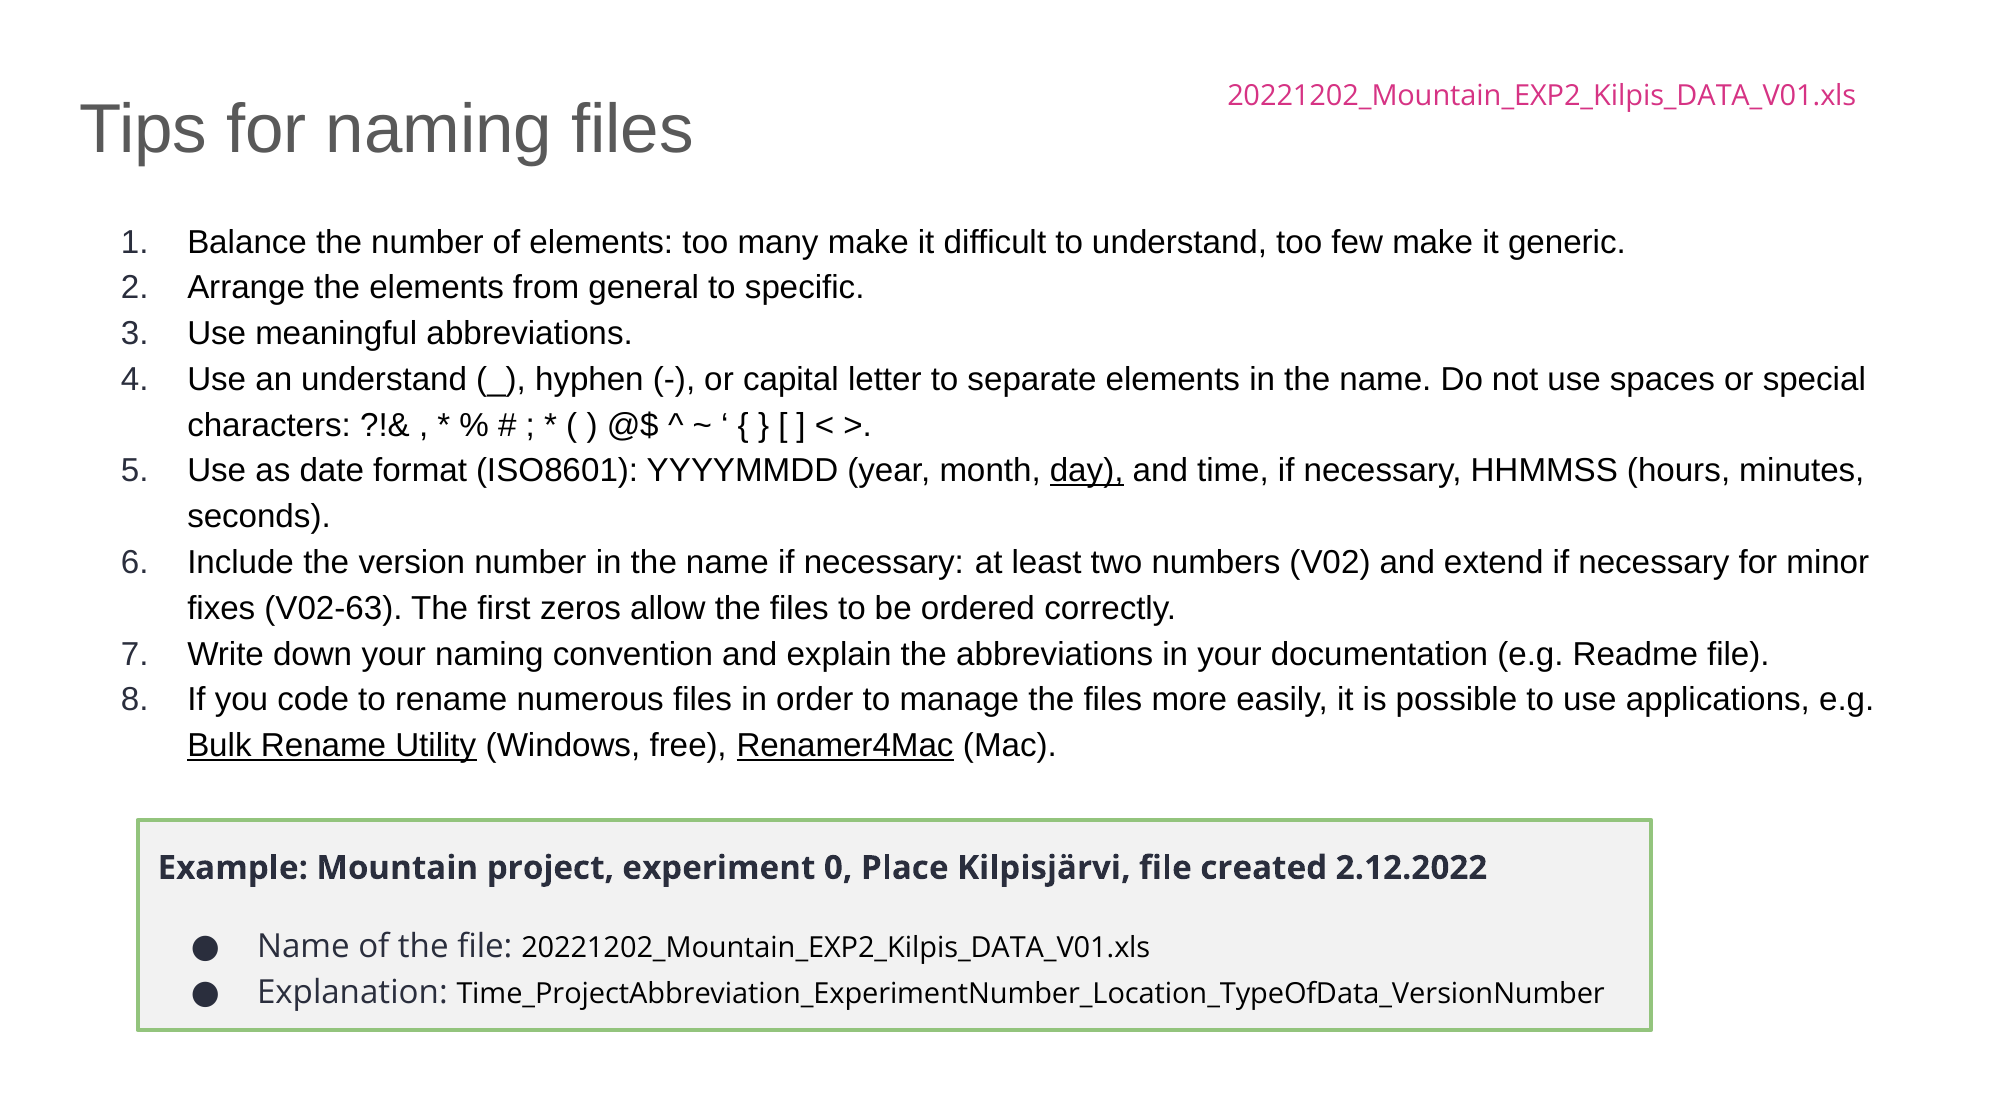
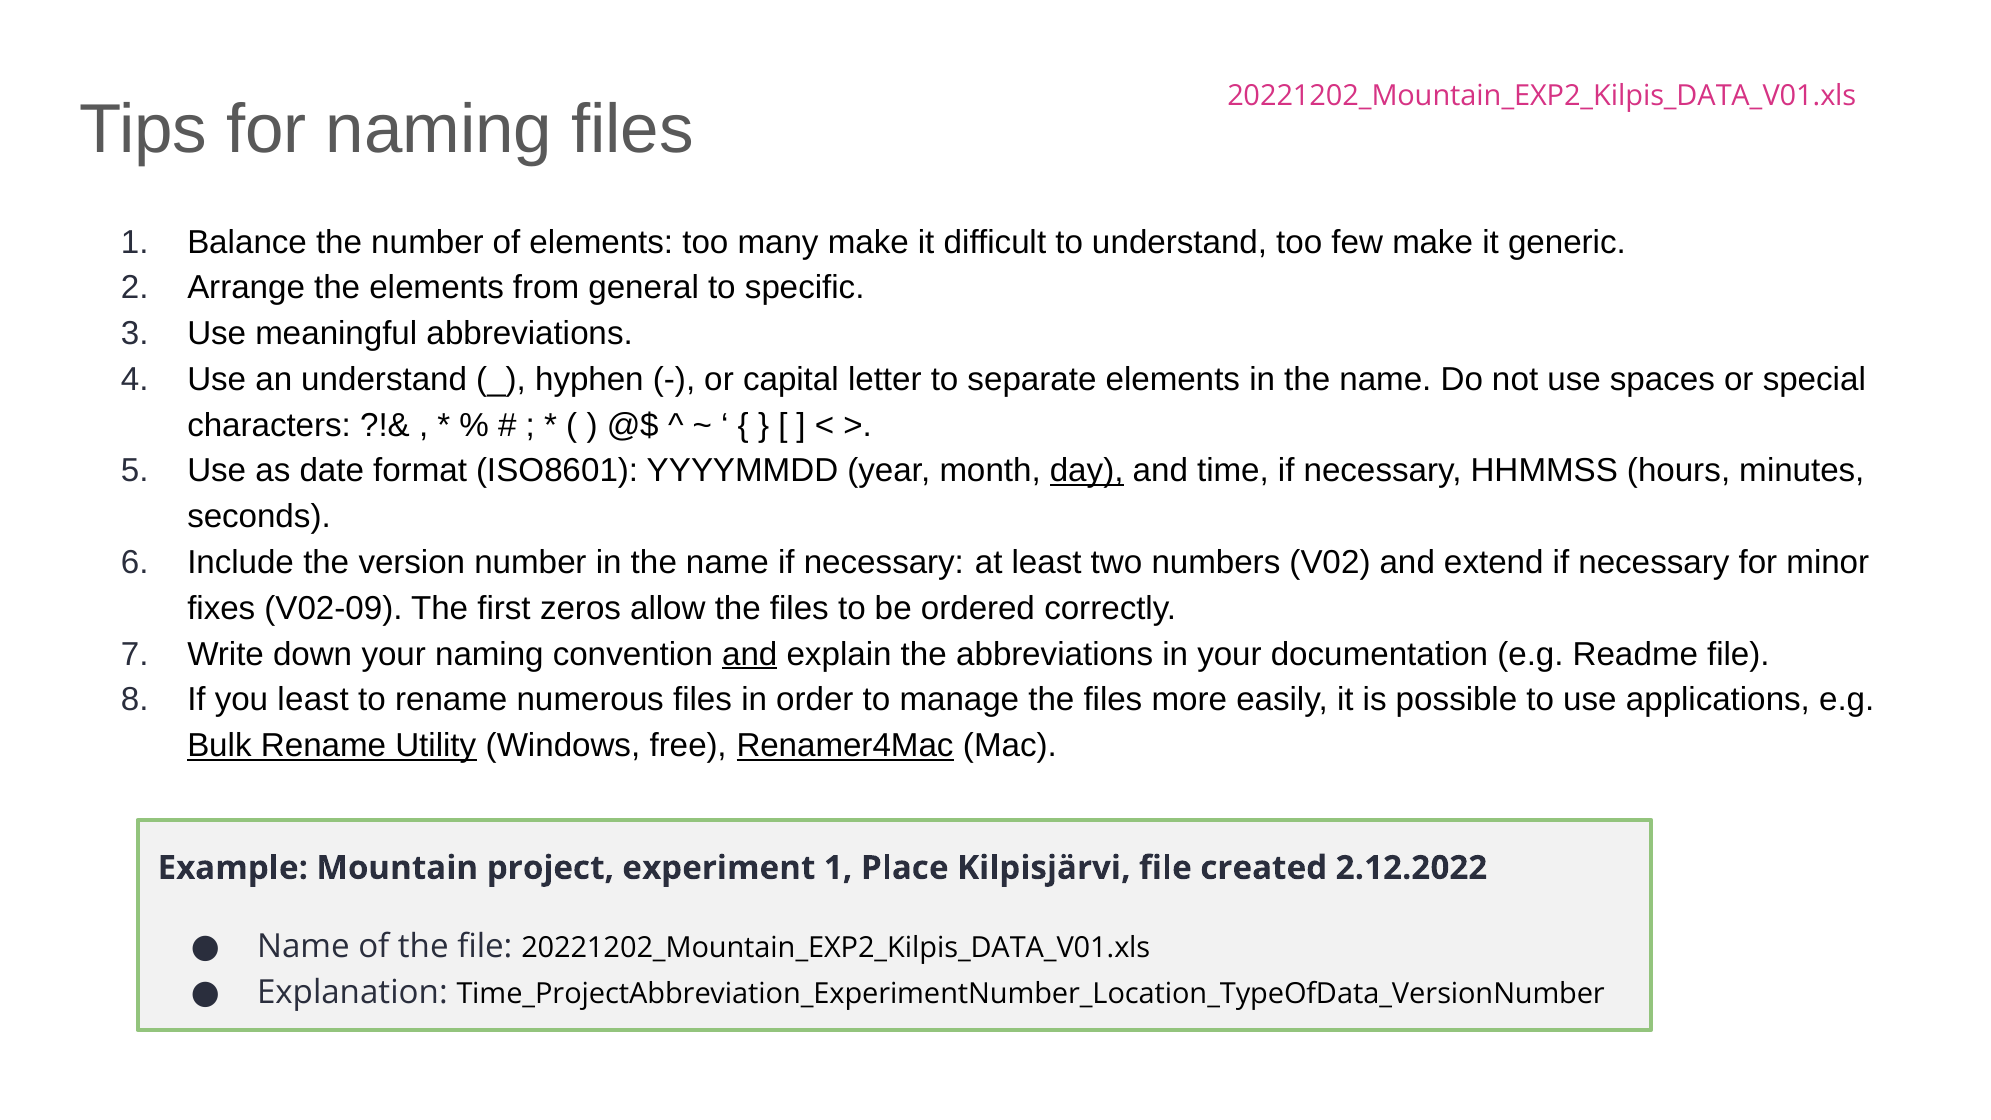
V02-63: V02-63 -> V02-09
and at (750, 654) underline: none -> present
you code: code -> least
experiment 0: 0 -> 1
